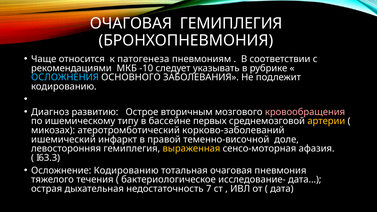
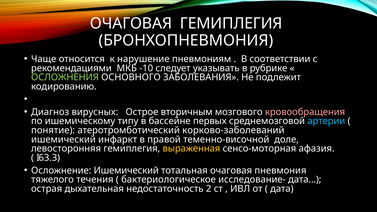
патогенеза: патогенеза -> нарушение
ОСЛОЖНЕНИЯ colour: light blue -> light green
развитию: развитию -> вирусных
артерии colour: yellow -> light blue
микозах: микозах -> понятие
Осложнение Кодированию: Кодированию -> Ишемический
7: 7 -> 2
